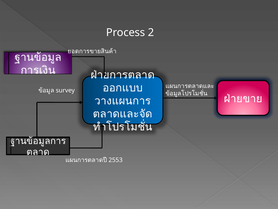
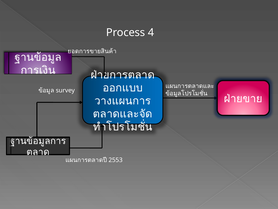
2: 2 -> 4
